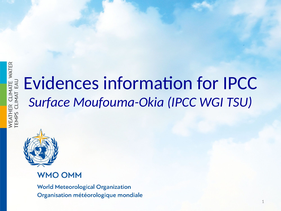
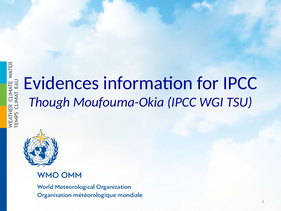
Surface: Surface -> Though
